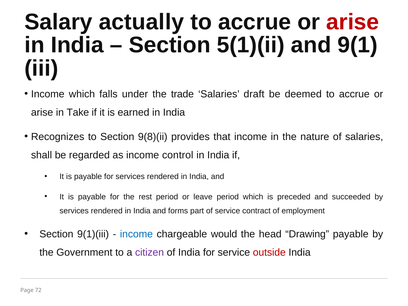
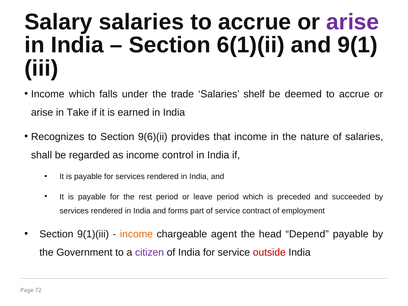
Salary actually: actually -> salaries
arise at (353, 22) colour: red -> purple
5(1)(ii: 5(1)(ii -> 6(1)(ii
draft: draft -> shelf
9(8)(ii: 9(8)(ii -> 9(6)(ii
income at (136, 234) colour: blue -> orange
would: would -> agent
Drawing: Drawing -> Depend
